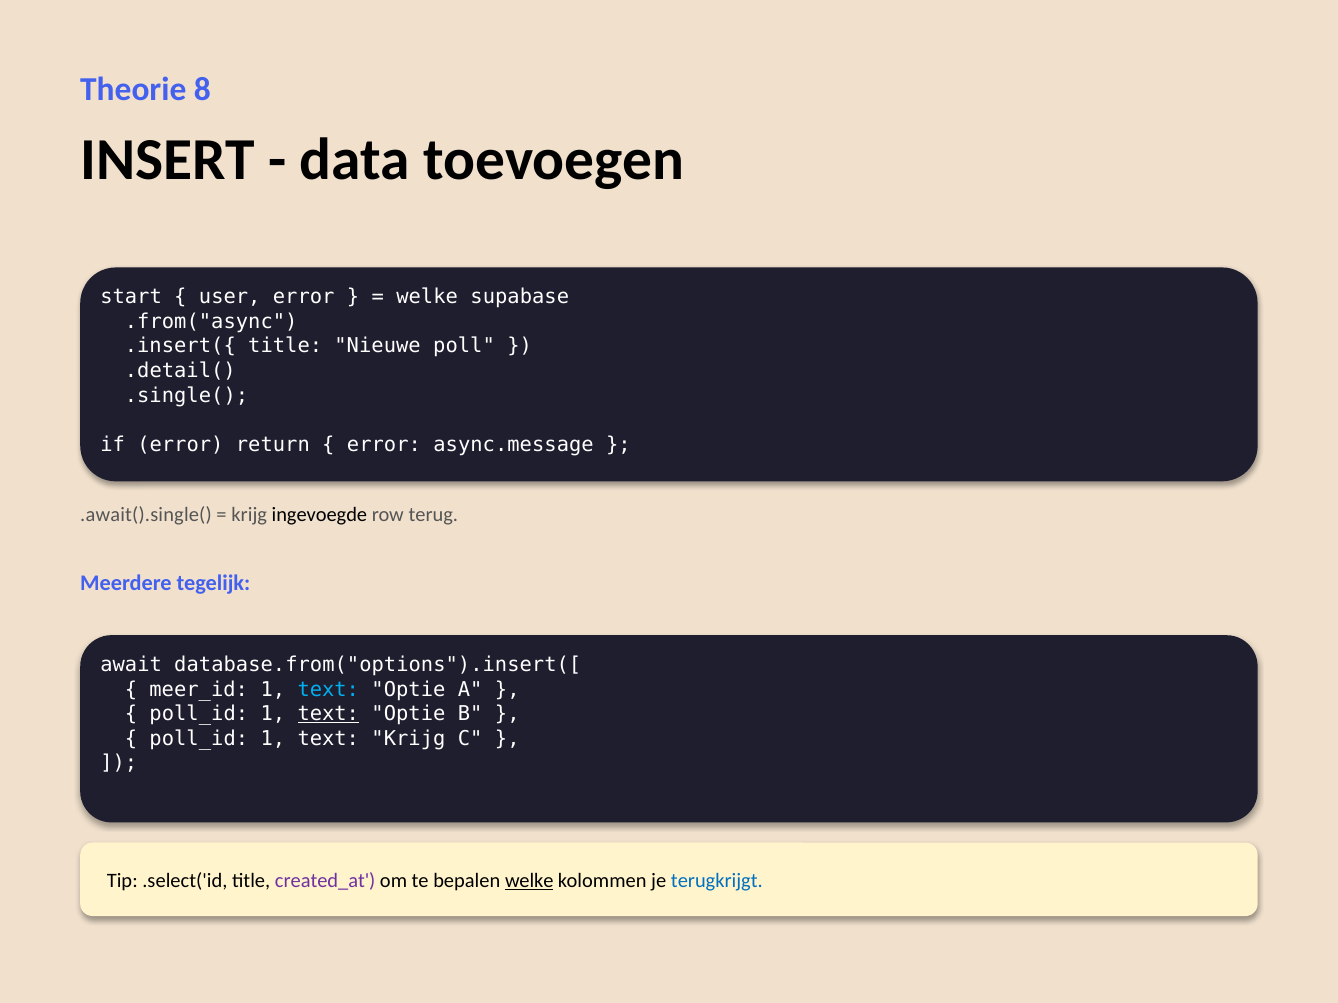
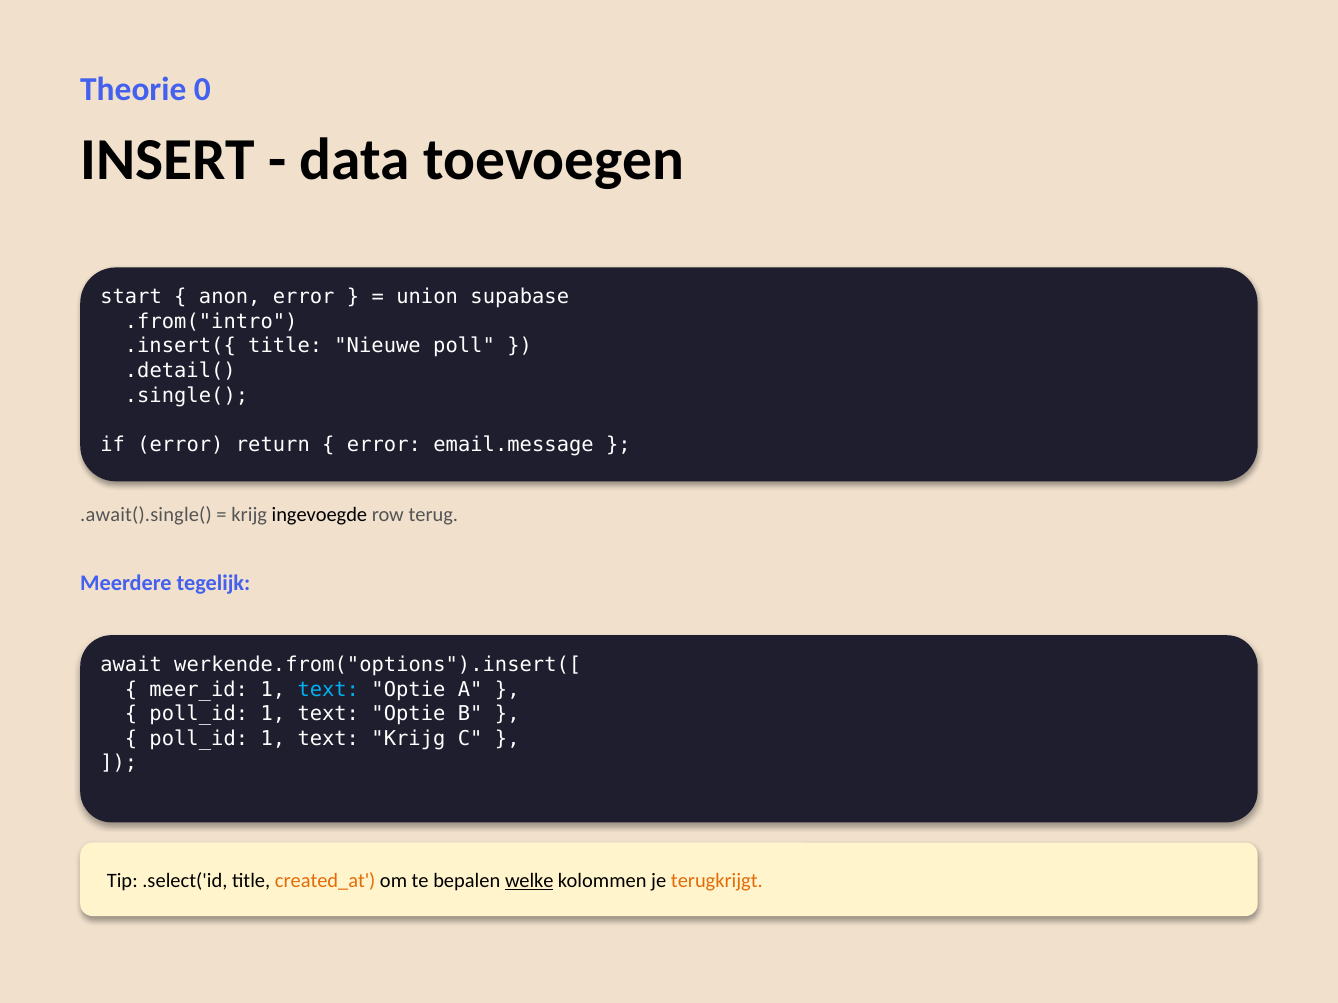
8: 8 -> 0
user: user -> anon
welke at (427, 297): welke -> union
.from("async: .from("async -> .from("intro
async.message: async.message -> email.message
database.from("options").insert([: database.from("options").insert([ -> werkende.from("options").insert([
text at (328, 714) underline: present -> none
created_at colour: purple -> orange
terugkrijgt colour: blue -> orange
